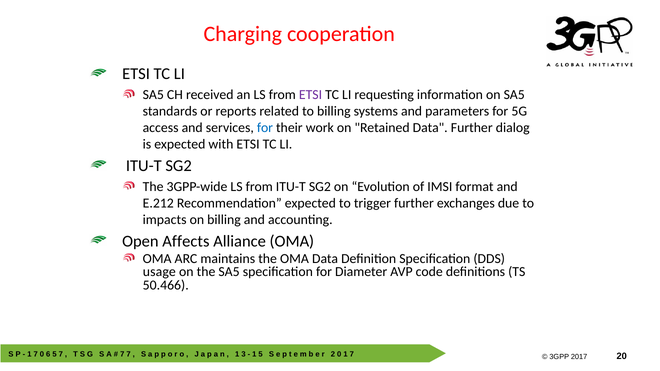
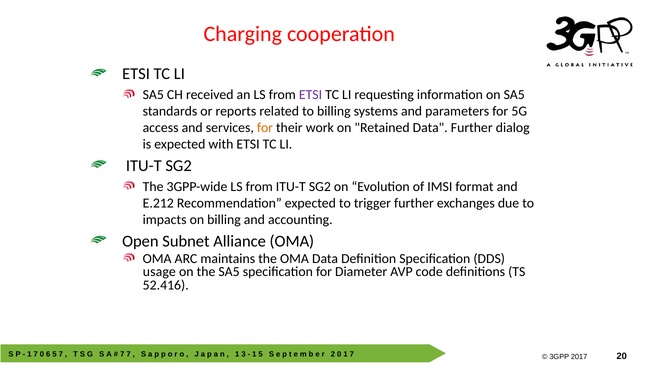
for at (265, 128) colour: blue -> orange
Affects: Affects -> Subnet
50.466: 50.466 -> 52.416
